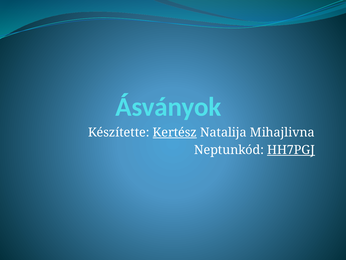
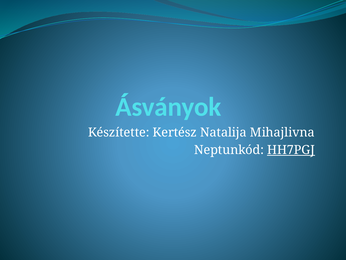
Kertész underline: present -> none
